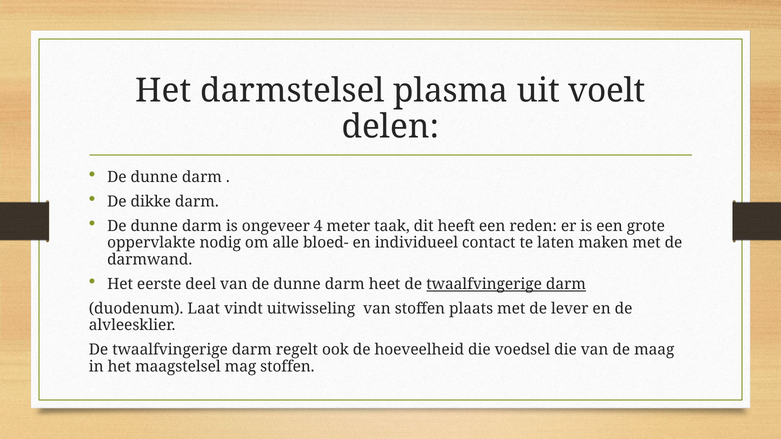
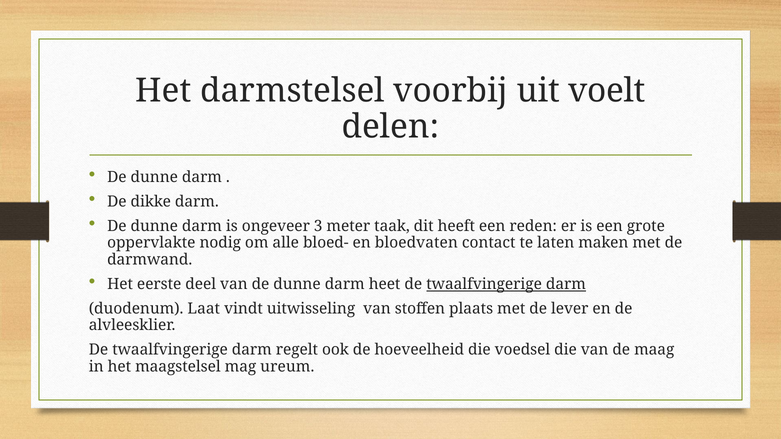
plasma: plasma -> voorbij
4: 4 -> 3
individueel: individueel -> bloedvaten
mag stoffen: stoffen -> ureum
